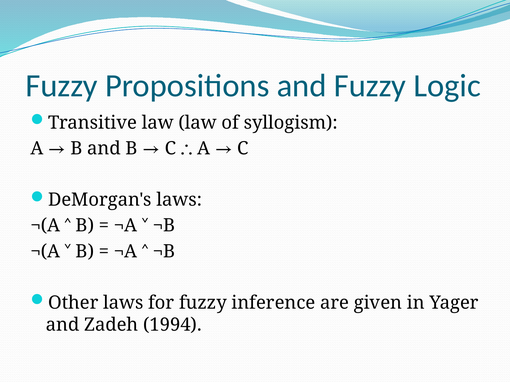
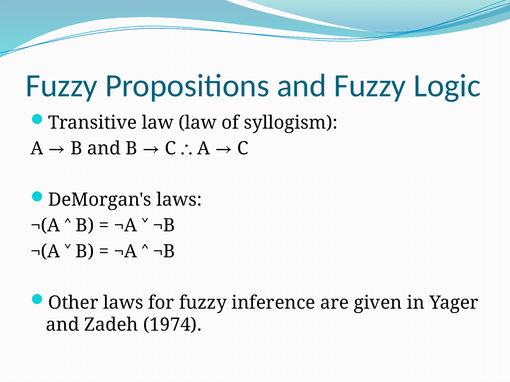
1994: 1994 -> 1974
